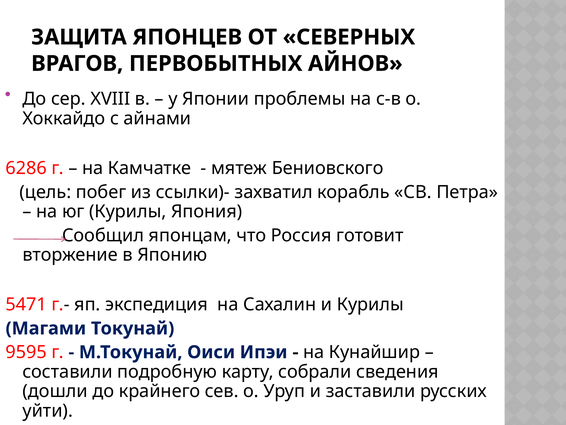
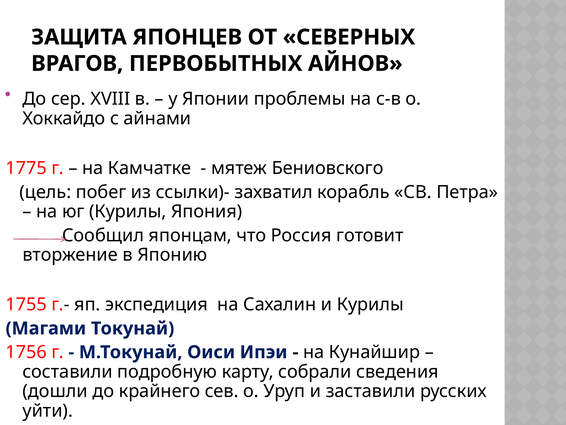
6286: 6286 -> 1775
5471: 5471 -> 1755
9595: 9595 -> 1756
